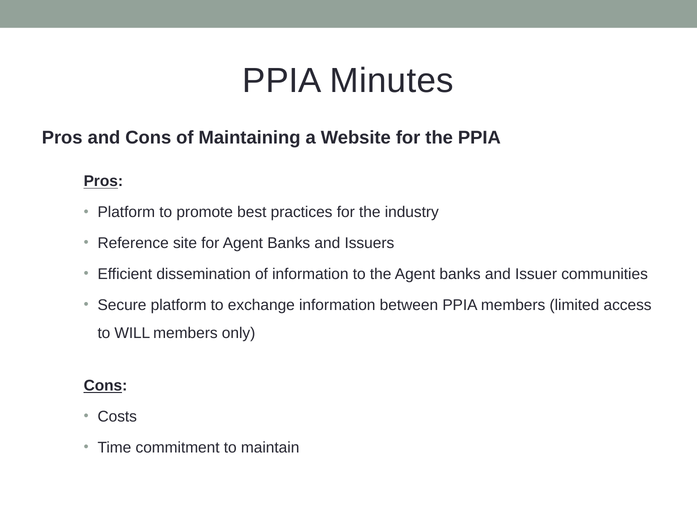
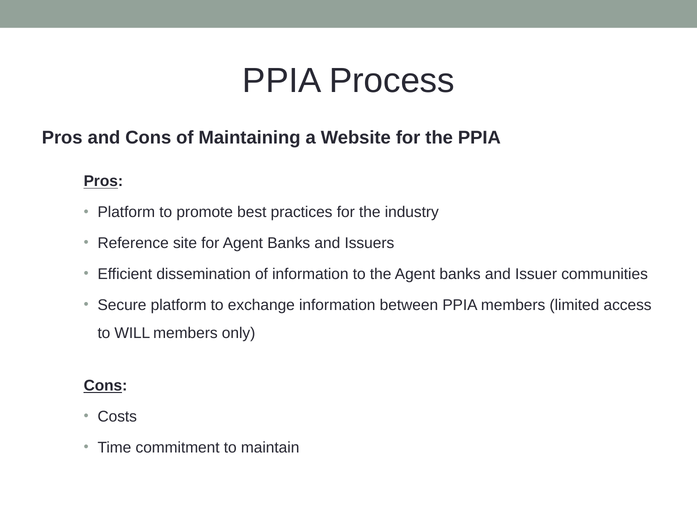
Minutes: Minutes -> Process
